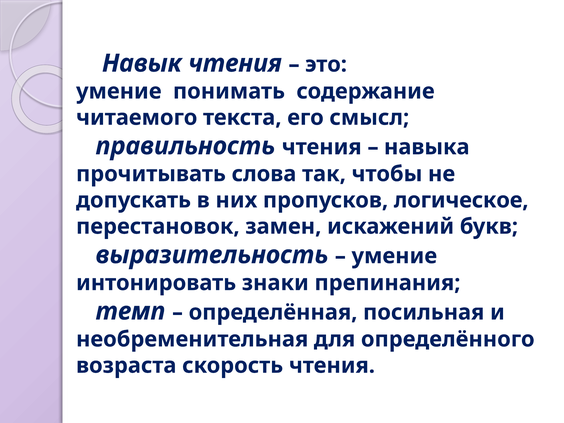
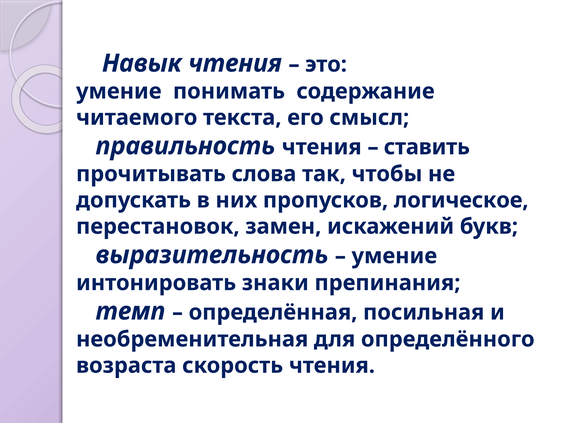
навыка: навыка -> ставить
